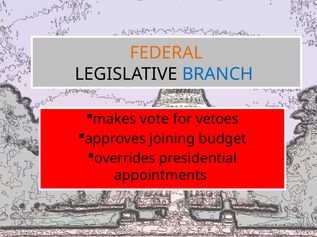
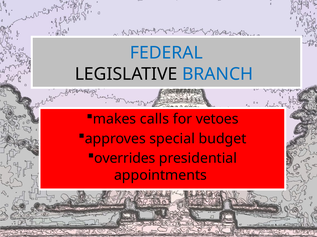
FEDERAL colour: orange -> blue
vote: vote -> calls
joining: joining -> special
